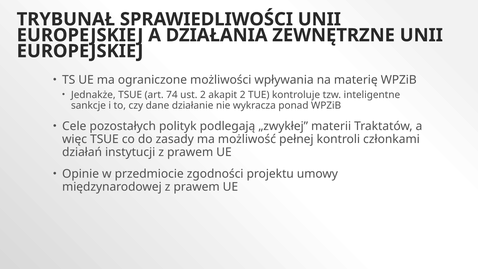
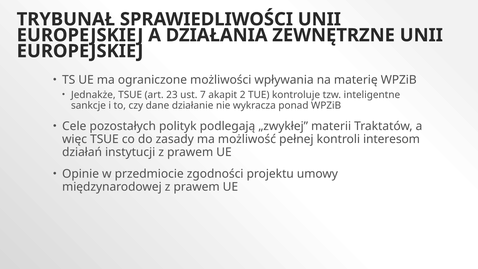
74: 74 -> 23
ust 2: 2 -> 7
członkami: członkami -> interesom
